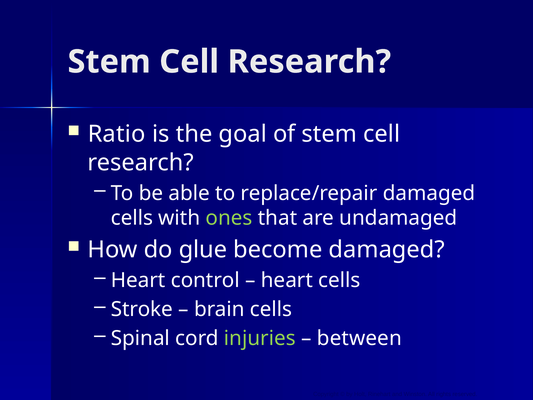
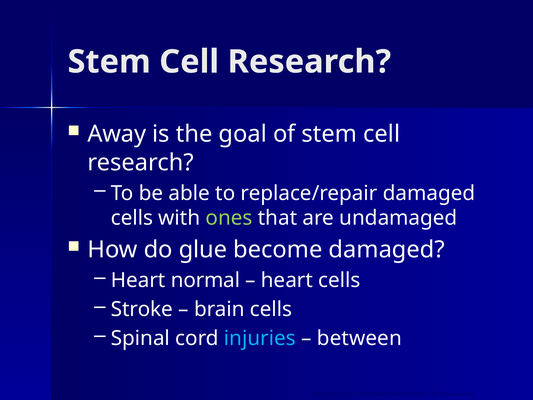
Ratio: Ratio -> Away
control: control -> normal
injuries colour: light green -> light blue
